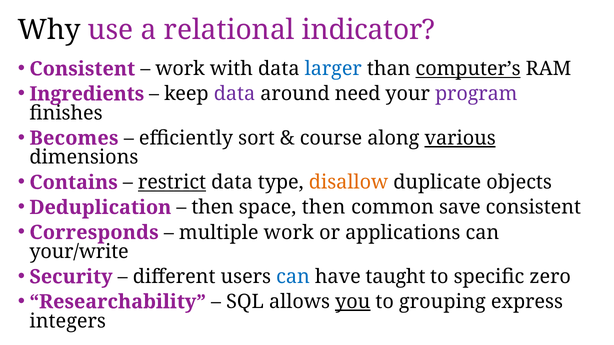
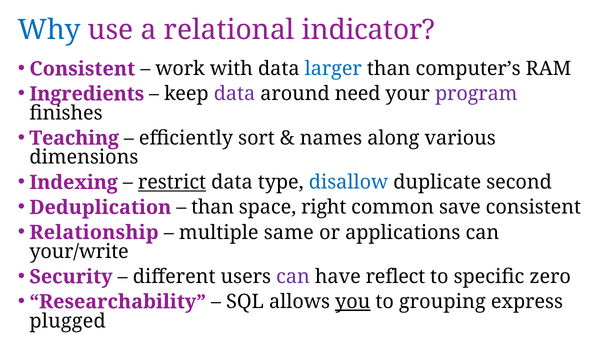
Why colour: black -> blue
computer’s underline: present -> none
Becomes: Becomes -> Teaching
course: course -> names
various underline: present -> none
Contains: Contains -> Indexing
disallow colour: orange -> blue
objects: objects -> second
then at (213, 208): then -> than
space then: then -> right
Corresponds: Corresponds -> Relationship
multiple work: work -> same
can at (293, 277) colour: blue -> purple
taught: taught -> reflect
integers: integers -> plugged
